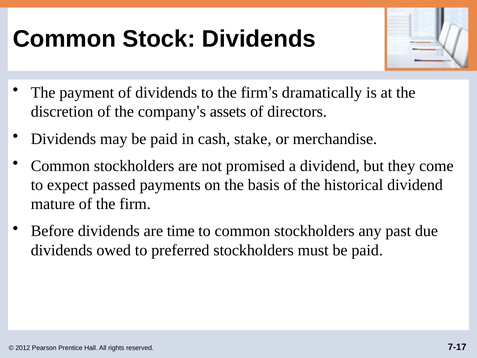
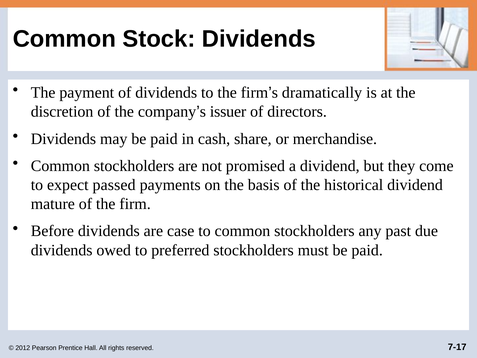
assets: assets -> issuer
stake: stake -> share
time: time -> case
